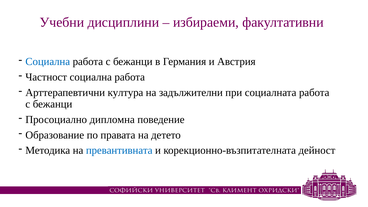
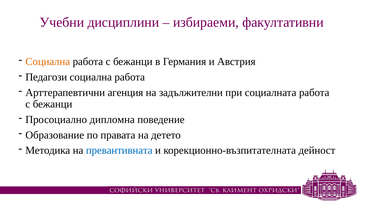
Социална at (48, 62) colour: blue -> orange
Частност: Частност -> Педагози
култура: култура -> агенция
